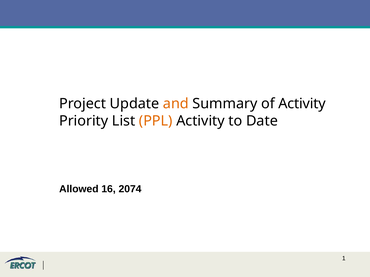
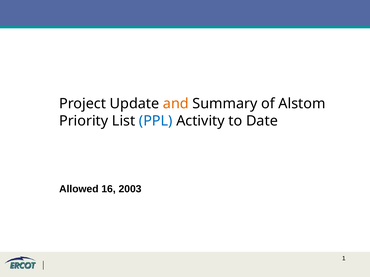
of Activity: Activity -> Alstom
PPL colour: orange -> blue
2074: 2074 -> 2003
